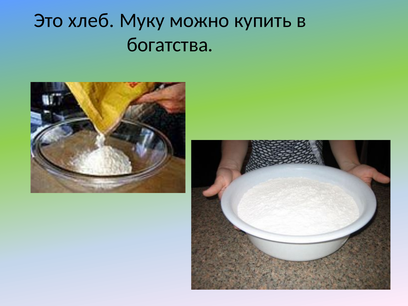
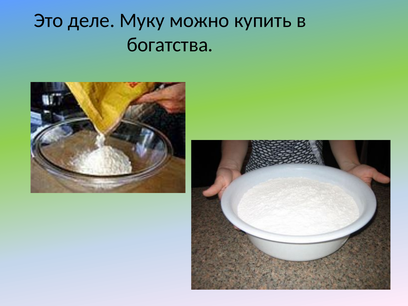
хлеб: хлеб -> деле
